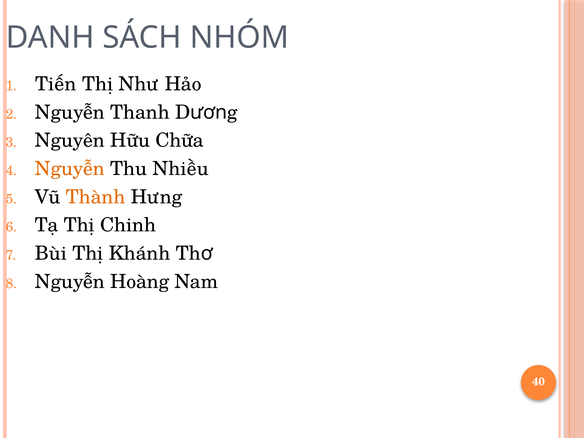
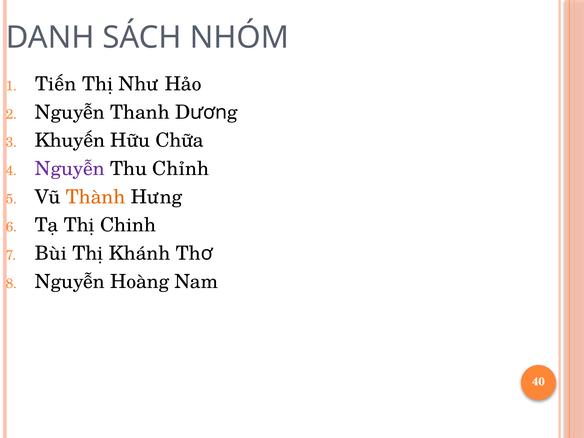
Nguyên: Nguyên -> Khuyến
Nguyễn at (70, 169) colour: orange -> purple
Nhiều: Nhiều -> Chỉnh
